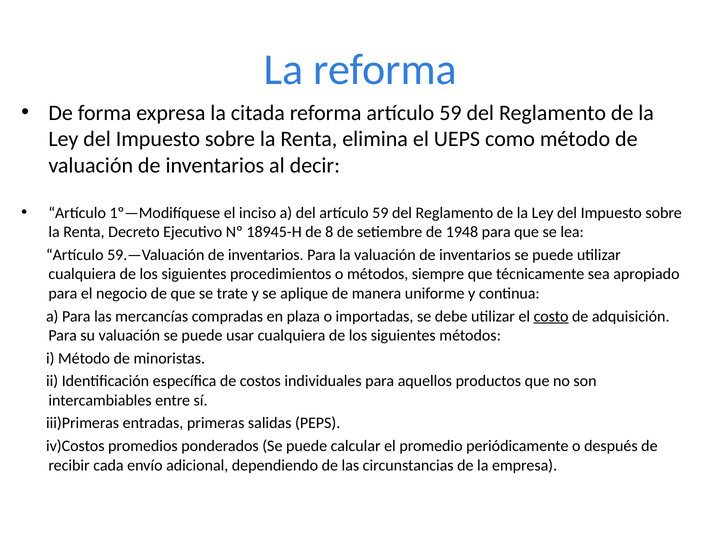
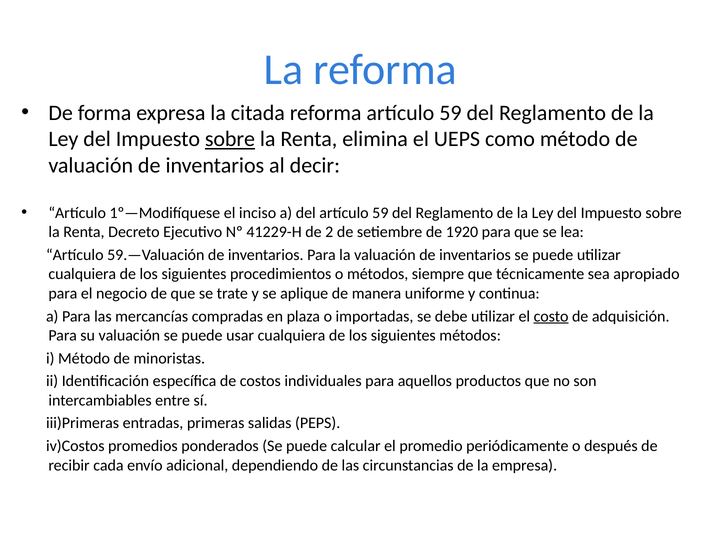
sobre at (230, 139) underline: none -> present
18945-H: 18945-H -> 41229-H
8: 8 -> 2
1948: 1948 -> 1920
